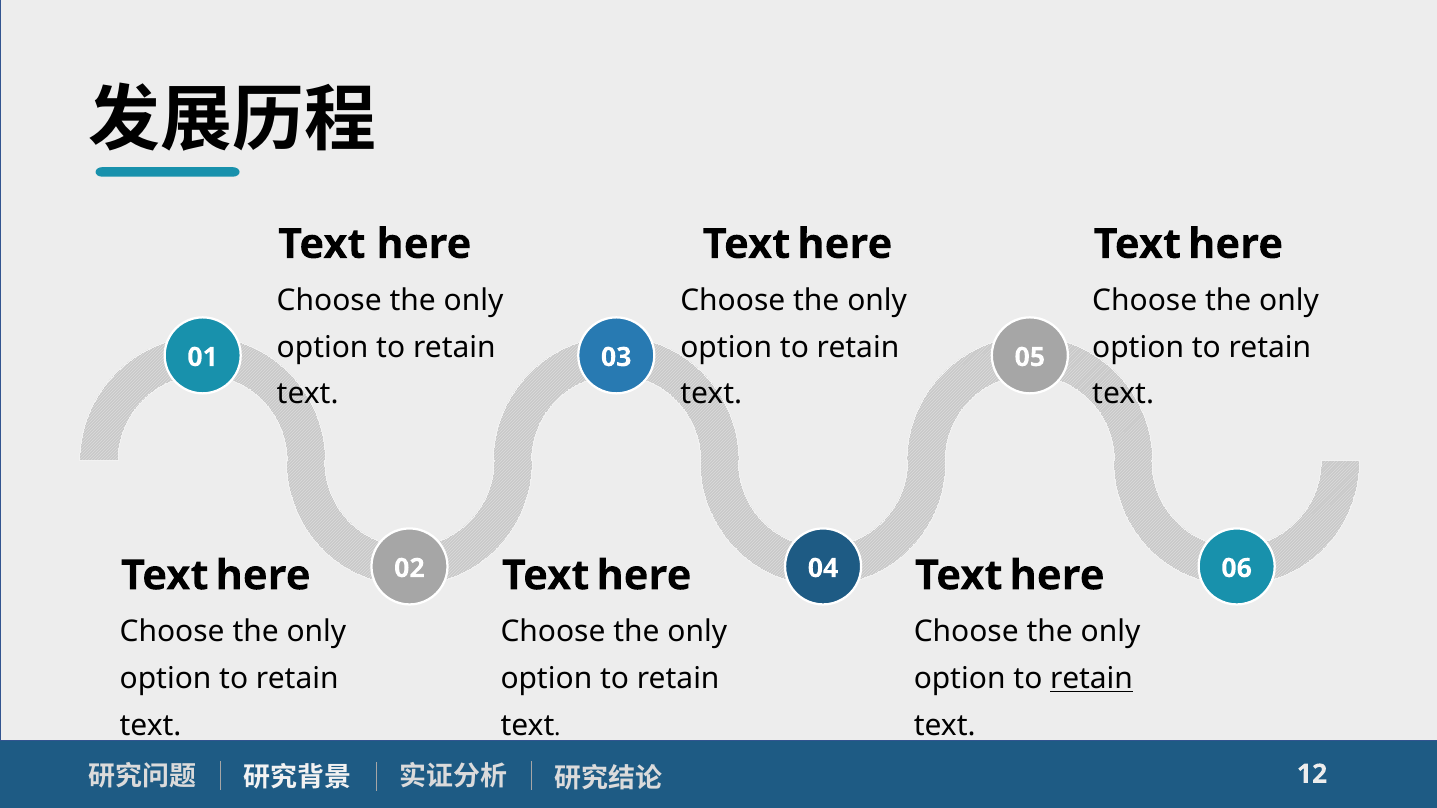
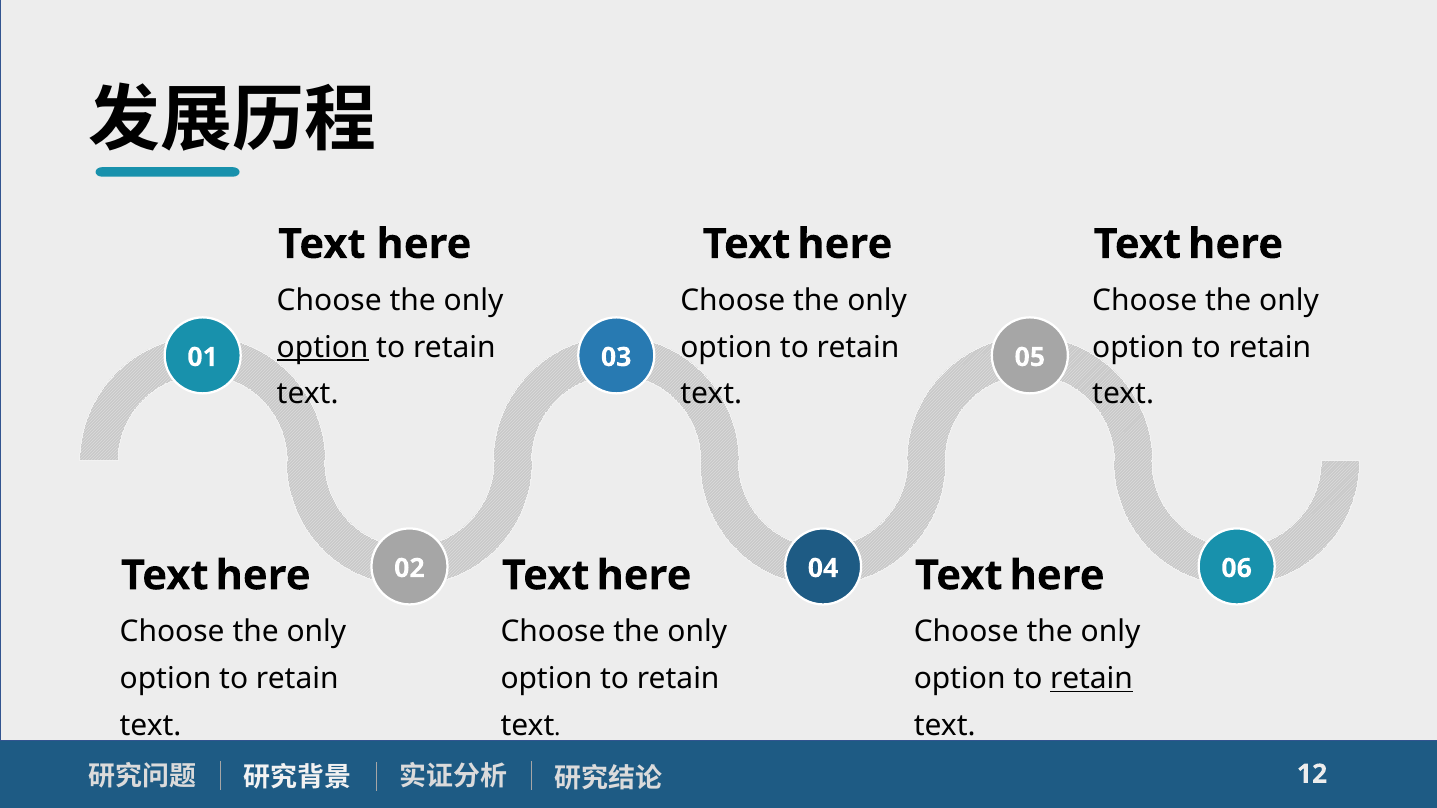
option at (323, 347) underline: none -> present
